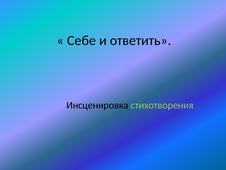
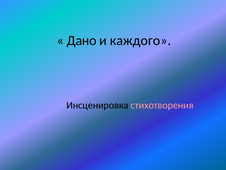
Себе: Себе -> Дано
ответить: ответить -> каждого
стихотворения colour: light green -> pink
